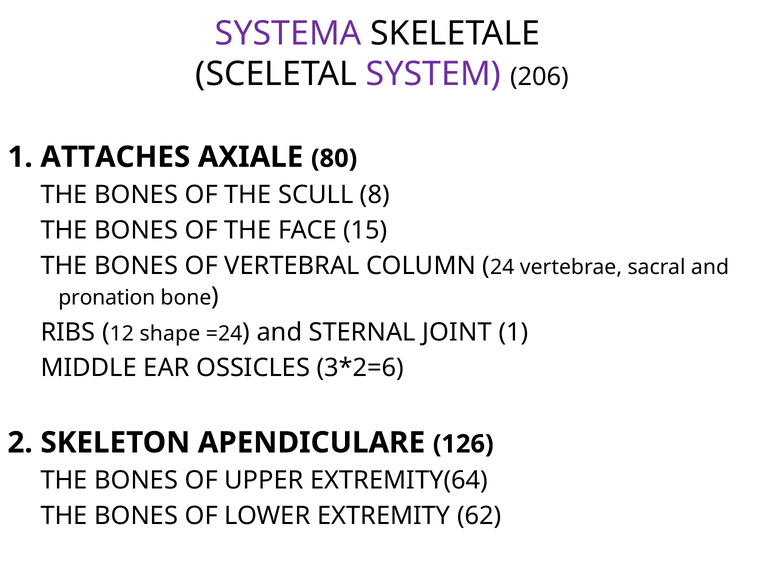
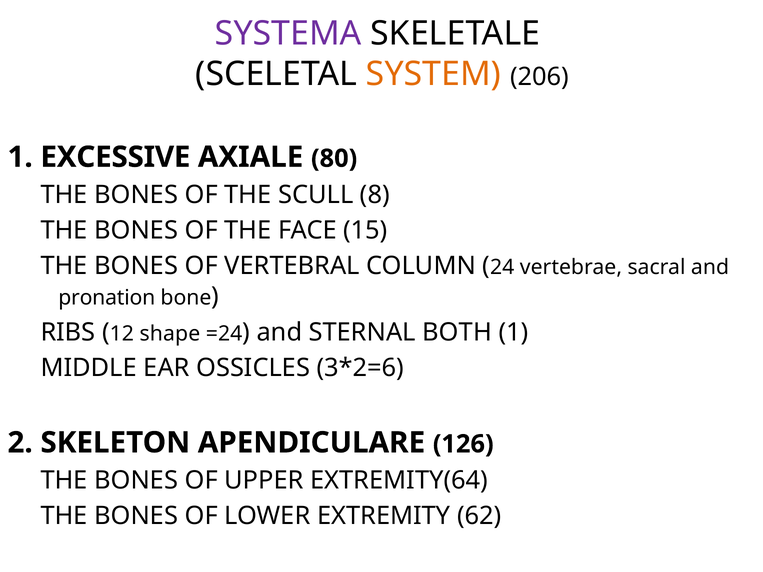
SYSTEM colour: purple -> orange
ATTACHES: ATTACHES -> EXCESSIVE
JOINT: JOINT -> BOTH
